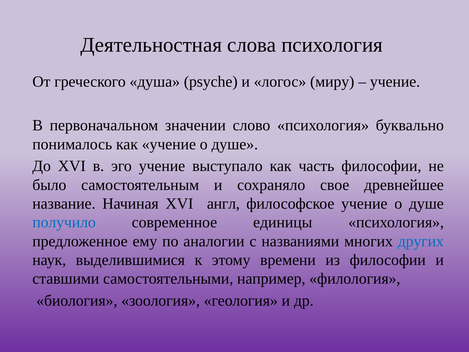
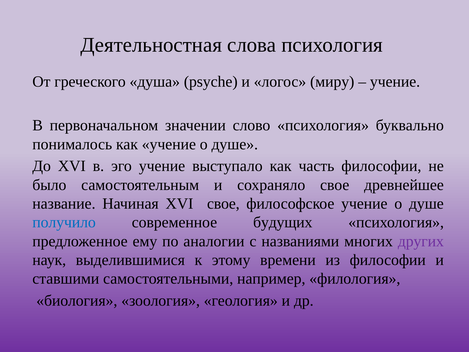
XVI англ: англ -> свое
единицы: единицы -> будущих
других colour: blue -> purple
